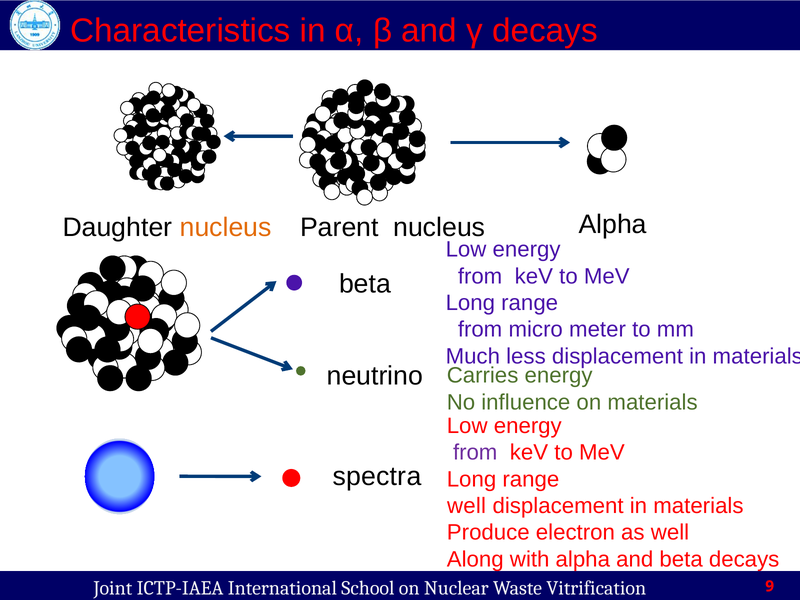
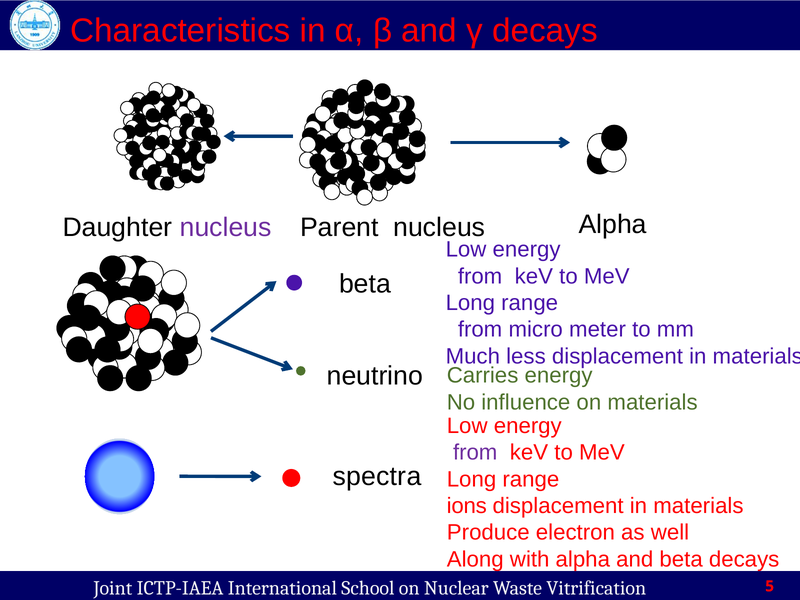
nucleus at (226, 227) colour: orange -> purple
well at (467, 506): well -> ions
9: 9 -> 5
